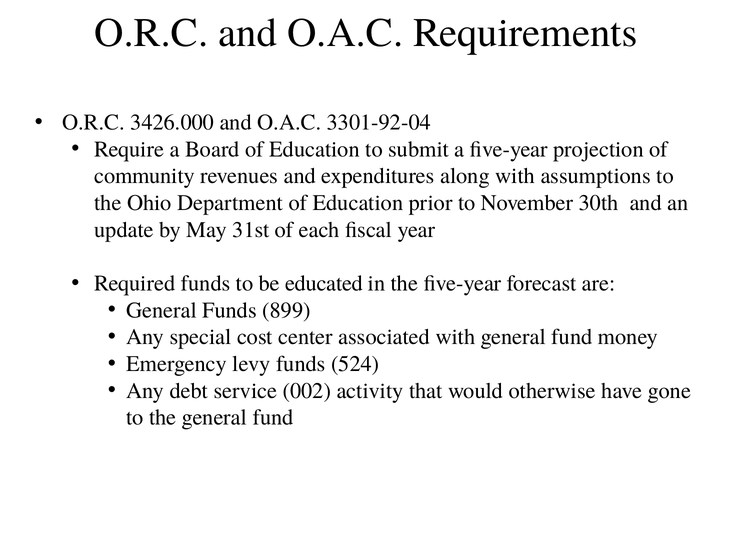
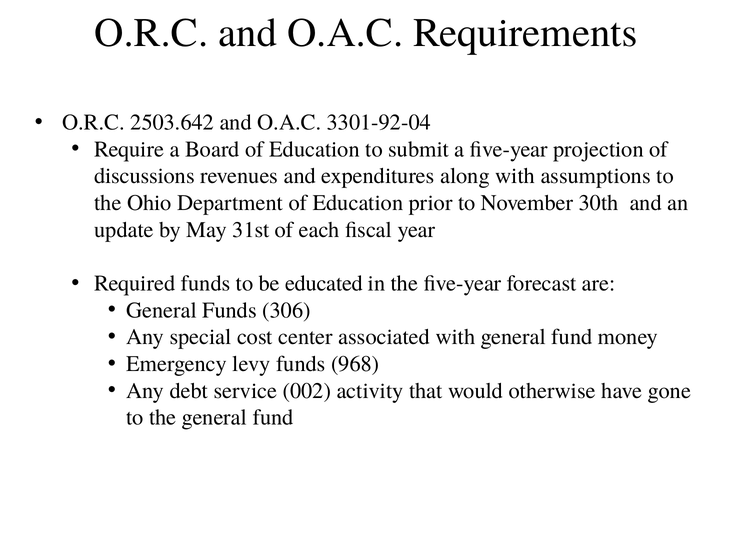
3426.000: 3426.000 -> 2503.642
community: community -> discussions
899: 899 -> 306
524: 524 -> 968
